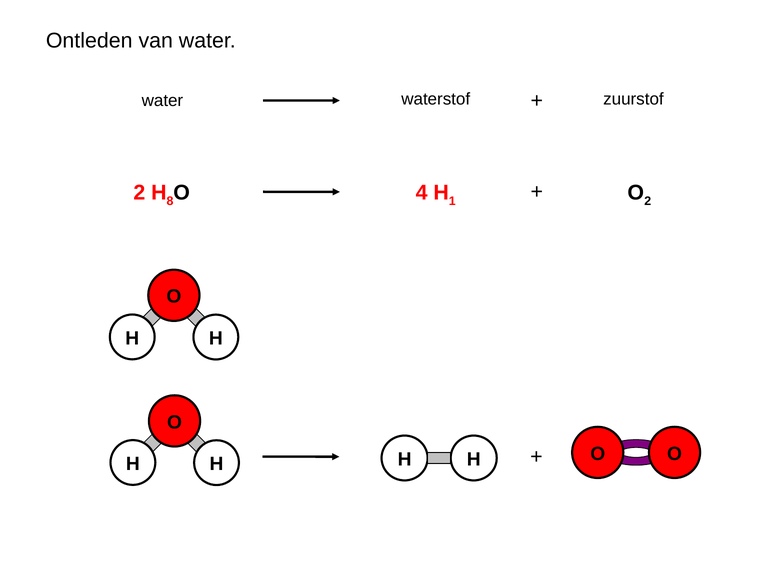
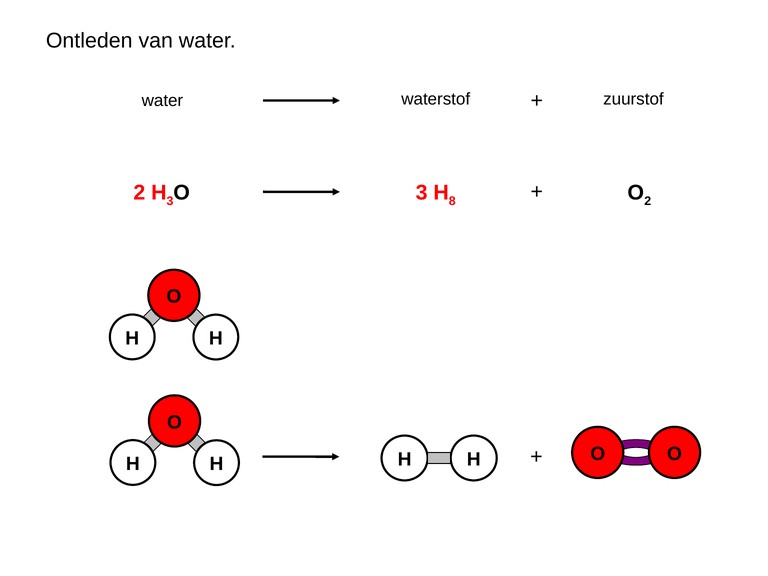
H 8: 8 -> 3
O 4: 4 -> 3
1: 1 -> 8
